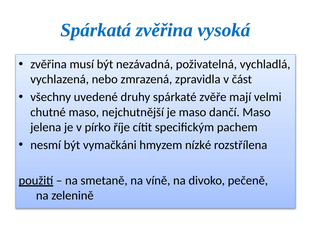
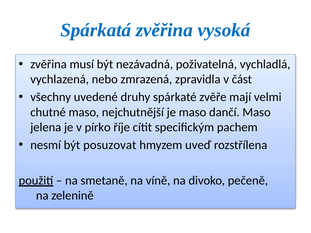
vymačkáni: vymačkáni -> posuzovat
nízké: nízké -> uveď
